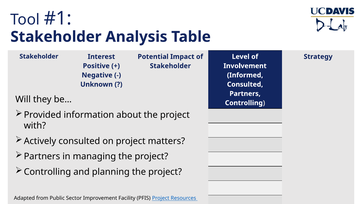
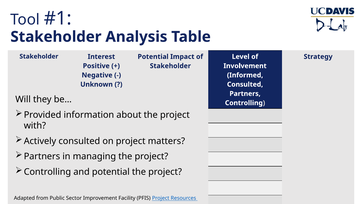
and planning: planning -> potential
